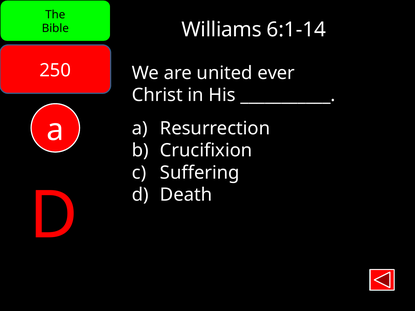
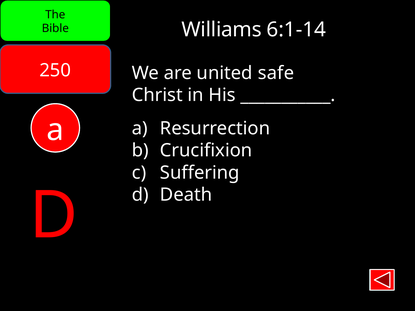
ever: ever -> safe
